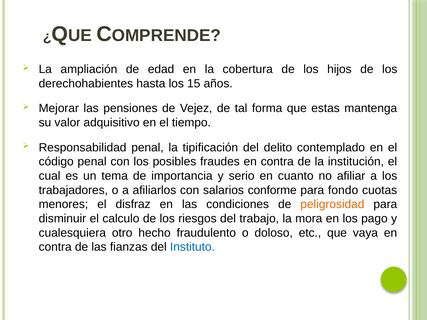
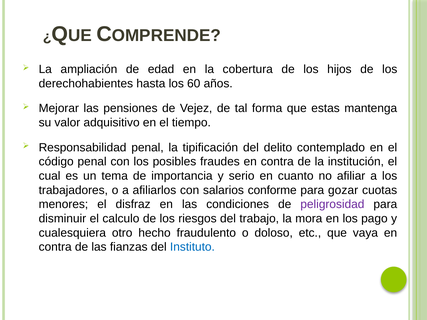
15: 15 -> 60
fondo: fondo -> gozar
peligrosidad colour: orange -> purple
